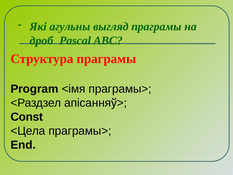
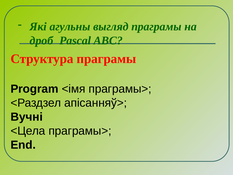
Const: Const -> Вучні
